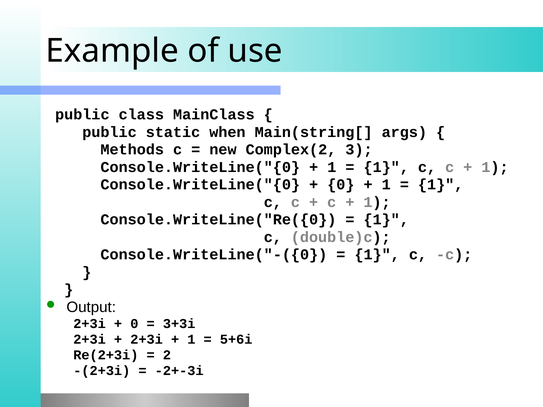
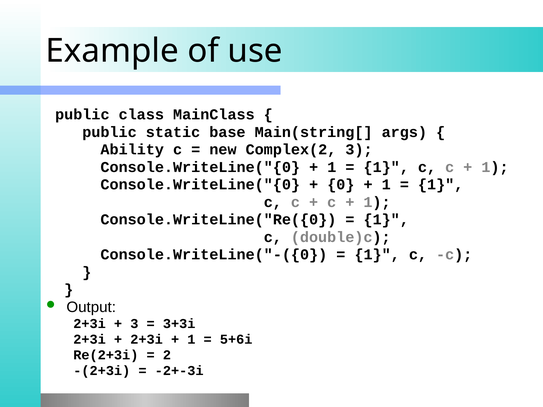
when: when -> base
Methods: Methods -> Ability
0 at (134, 324): 0 -> 3
